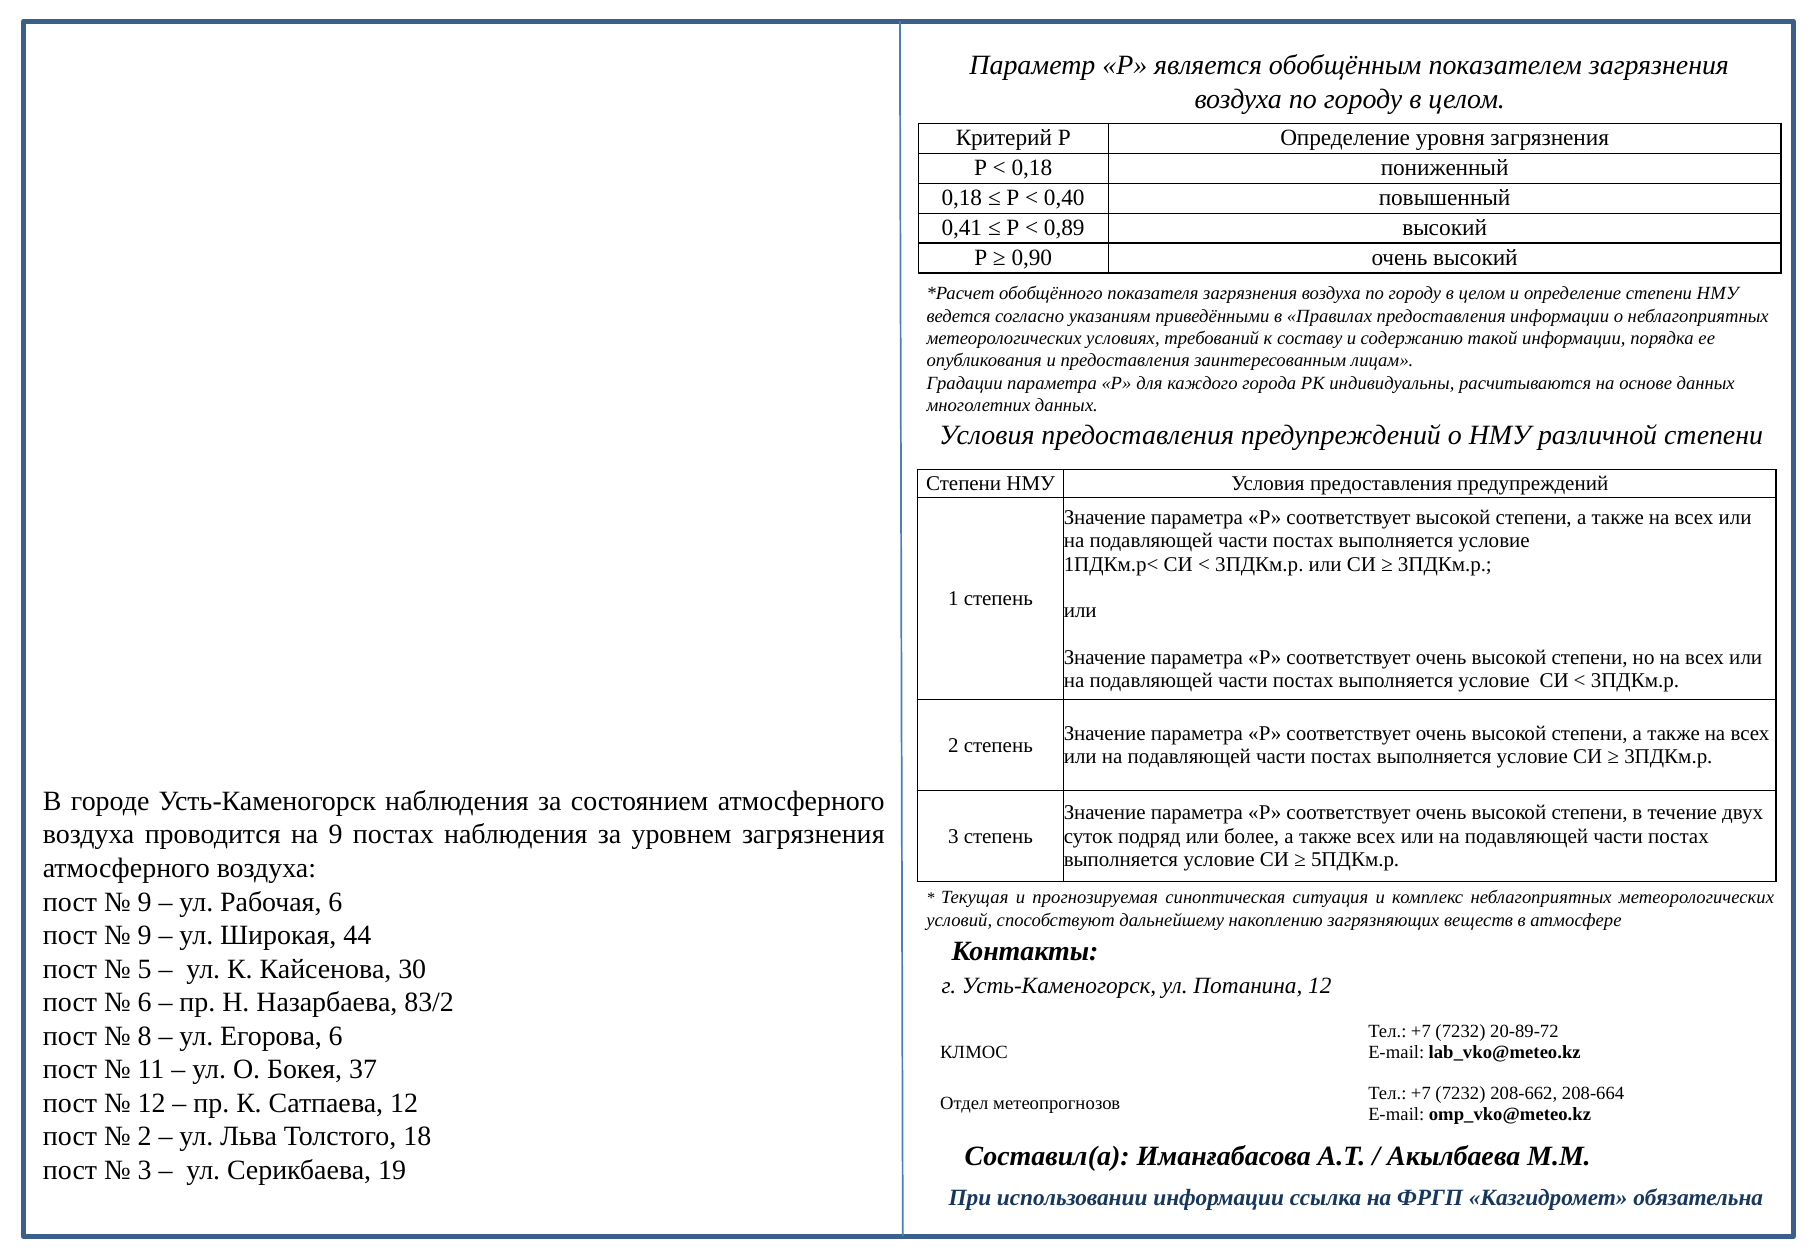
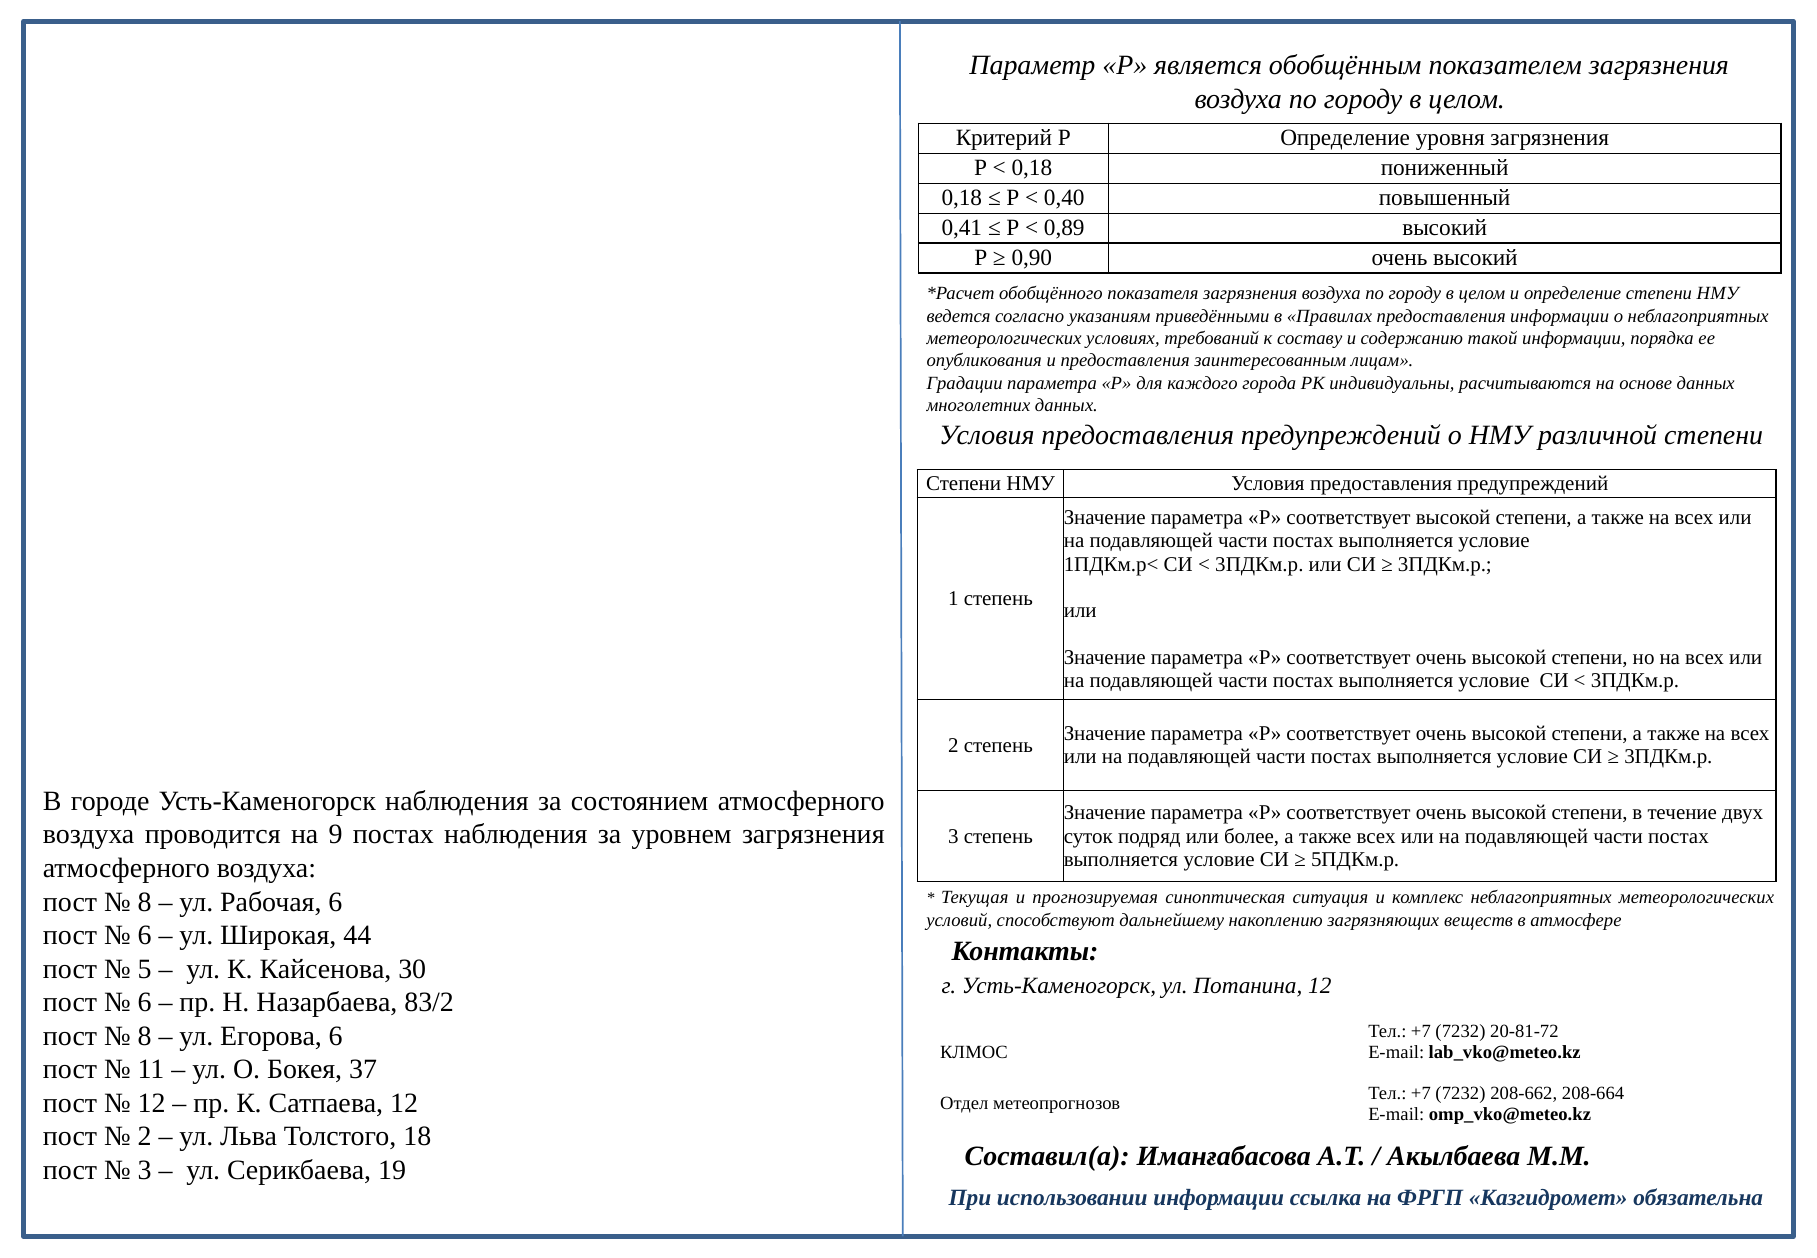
9 at (145, 902): 9 -> 8
9 at (145, 935): 9 -> 6
20-89-72: 20-89-72 -> 20-81-72
